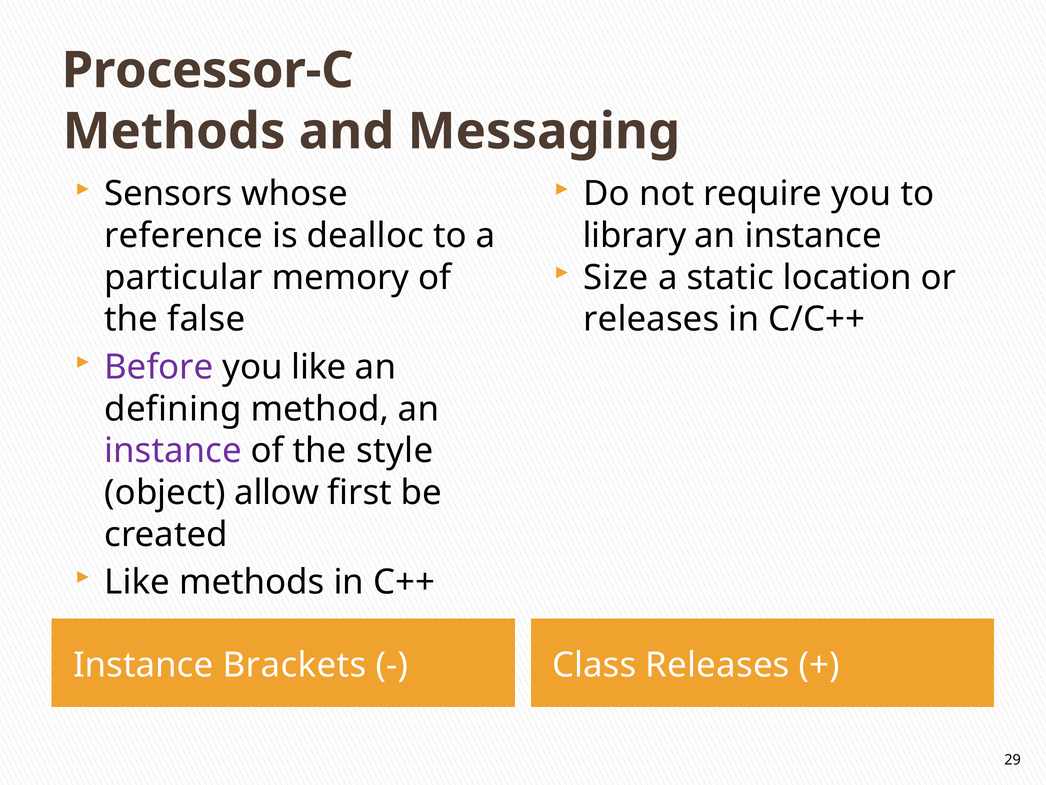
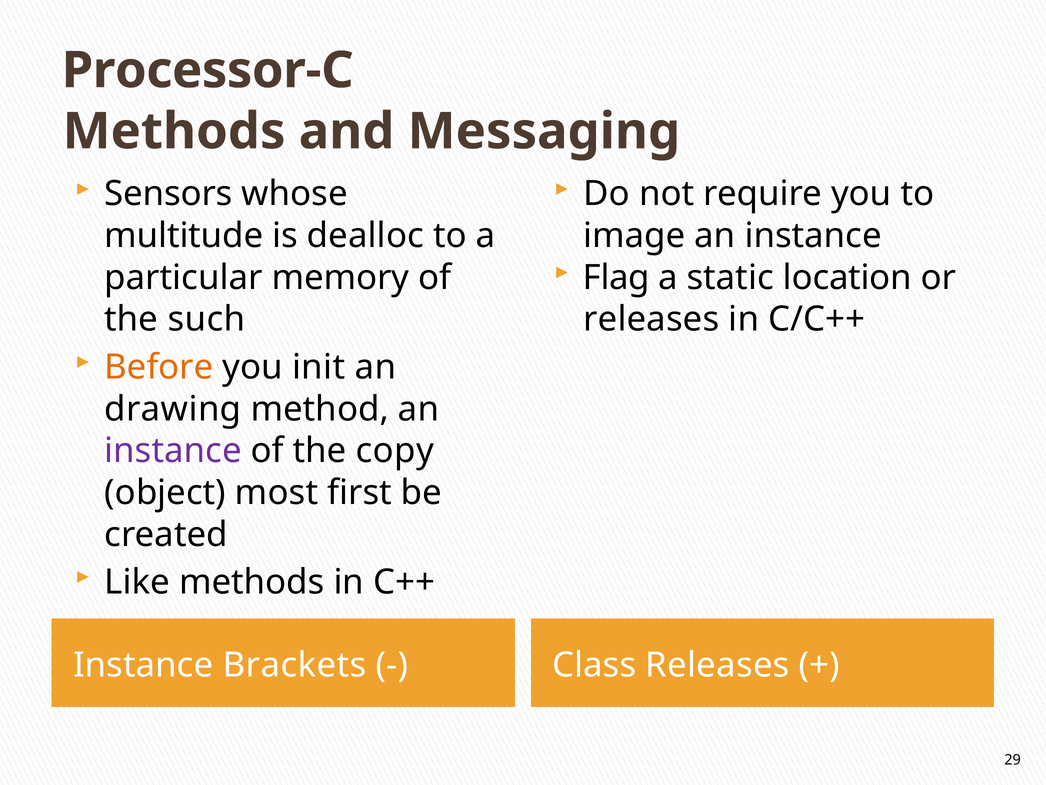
reference: reference -> multitude
library: library -> image
Size: Size -> Flag
false: false -> such
Before colour: purple -> orange
you like: like -> init
defining: defining -> drawing
style: style -> copy
allow: allow -> most
